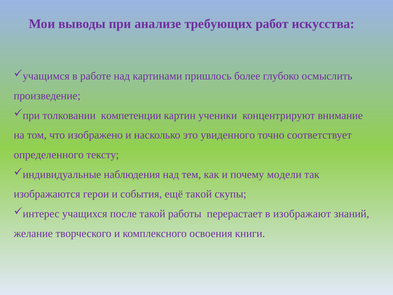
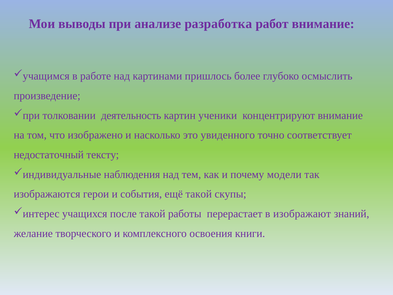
требующих: требующих -> разработка
работ искусства: искусства -> внимание
компетенции: компетенции -> деятельность
определенного: определенного -> недостаточный
